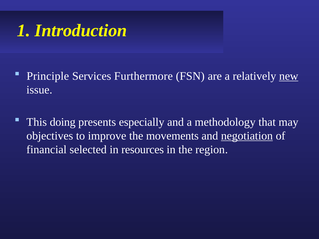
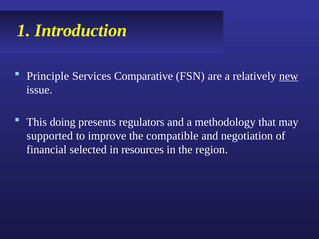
Furthermore: Furthermore -> Comparative
especially: especially -> regulators
objectives: objectives -> supported
movements: movements -> compatible
negotiation underline: present -> none
